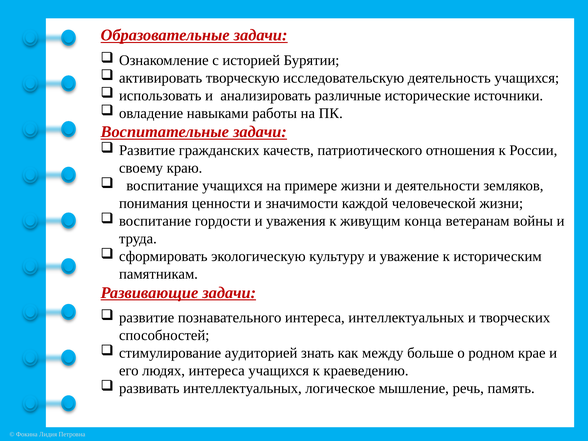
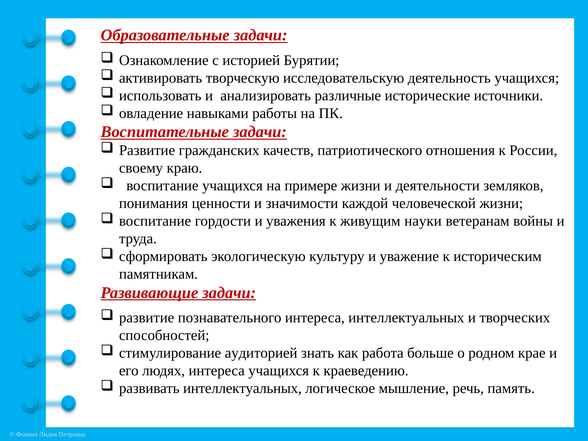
конца: конца -> науки
между: между -> работа
